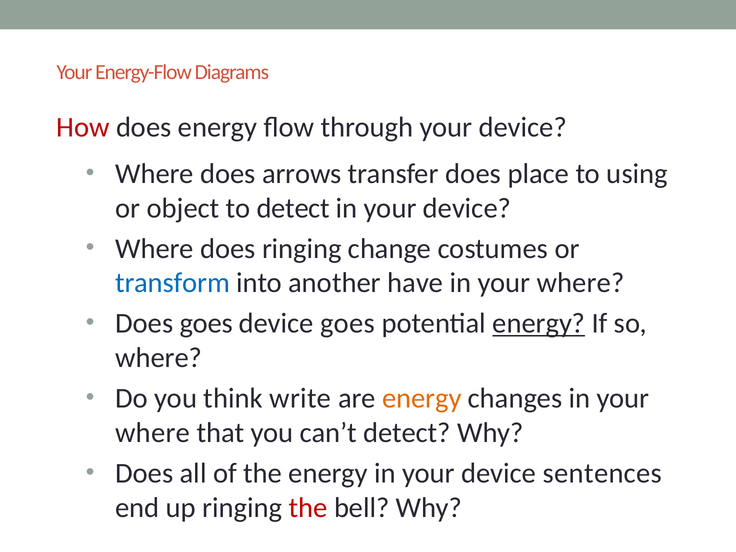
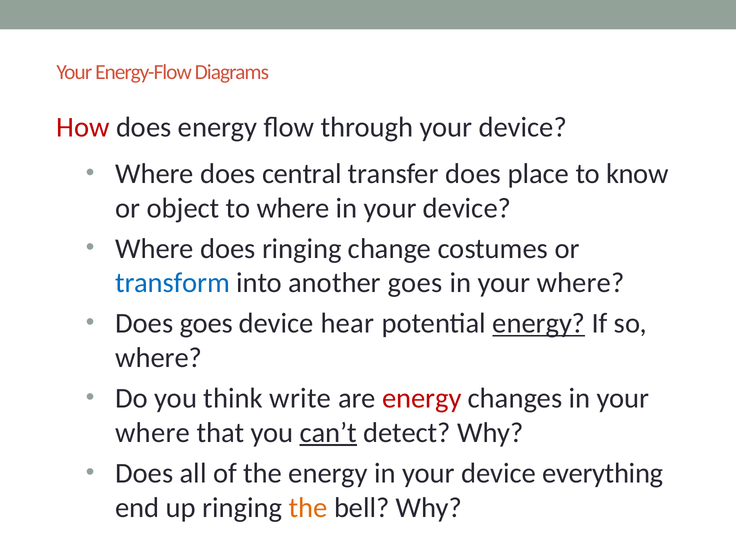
arrows: arrows -> central
using: using -> know
to detect: detect -> where
another have: have -> goes
device goes: goes -> hear
energy at (422, 398) colour: orange -> red
can’t underline: none -> present
sentences: sentences -> everything
the at (308, 508) colour: red -> orange
